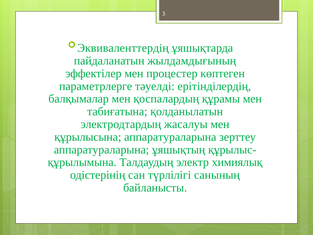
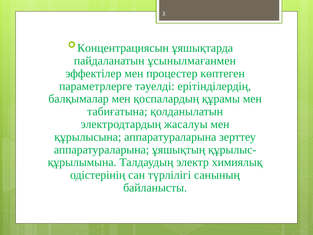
Эквиваленттердің: Эквиваленттердің -> Концентрациясын
жылдамдығының: жылдамдығының -> ұсынылмағанмен
